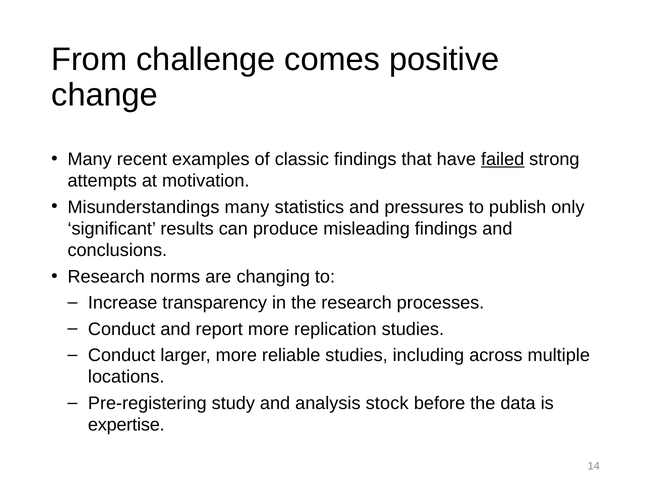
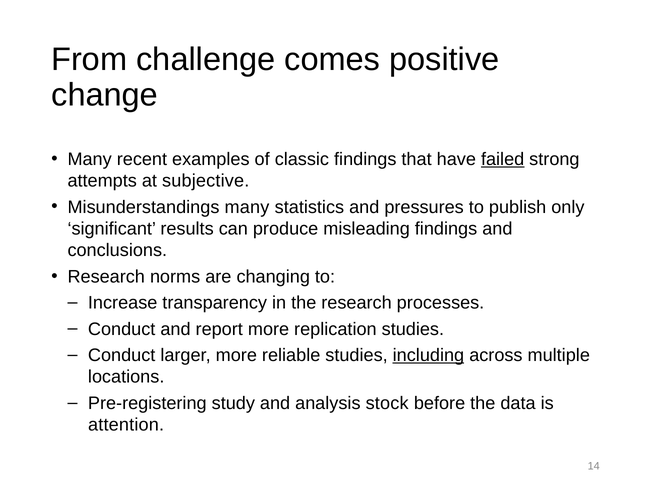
motivation: motivation -> subjective
including underline: none -> present
expertise: expertise -> attention
